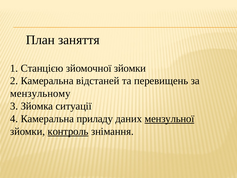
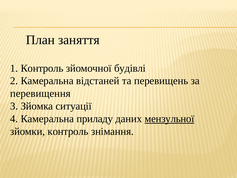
1 Станцією: Станцією -> Контроль
зйомочної зйомки: зйомки -> будівлі
мензульному: мензульному -> перевищення
контроль at (68, 131) underline: present -> none
